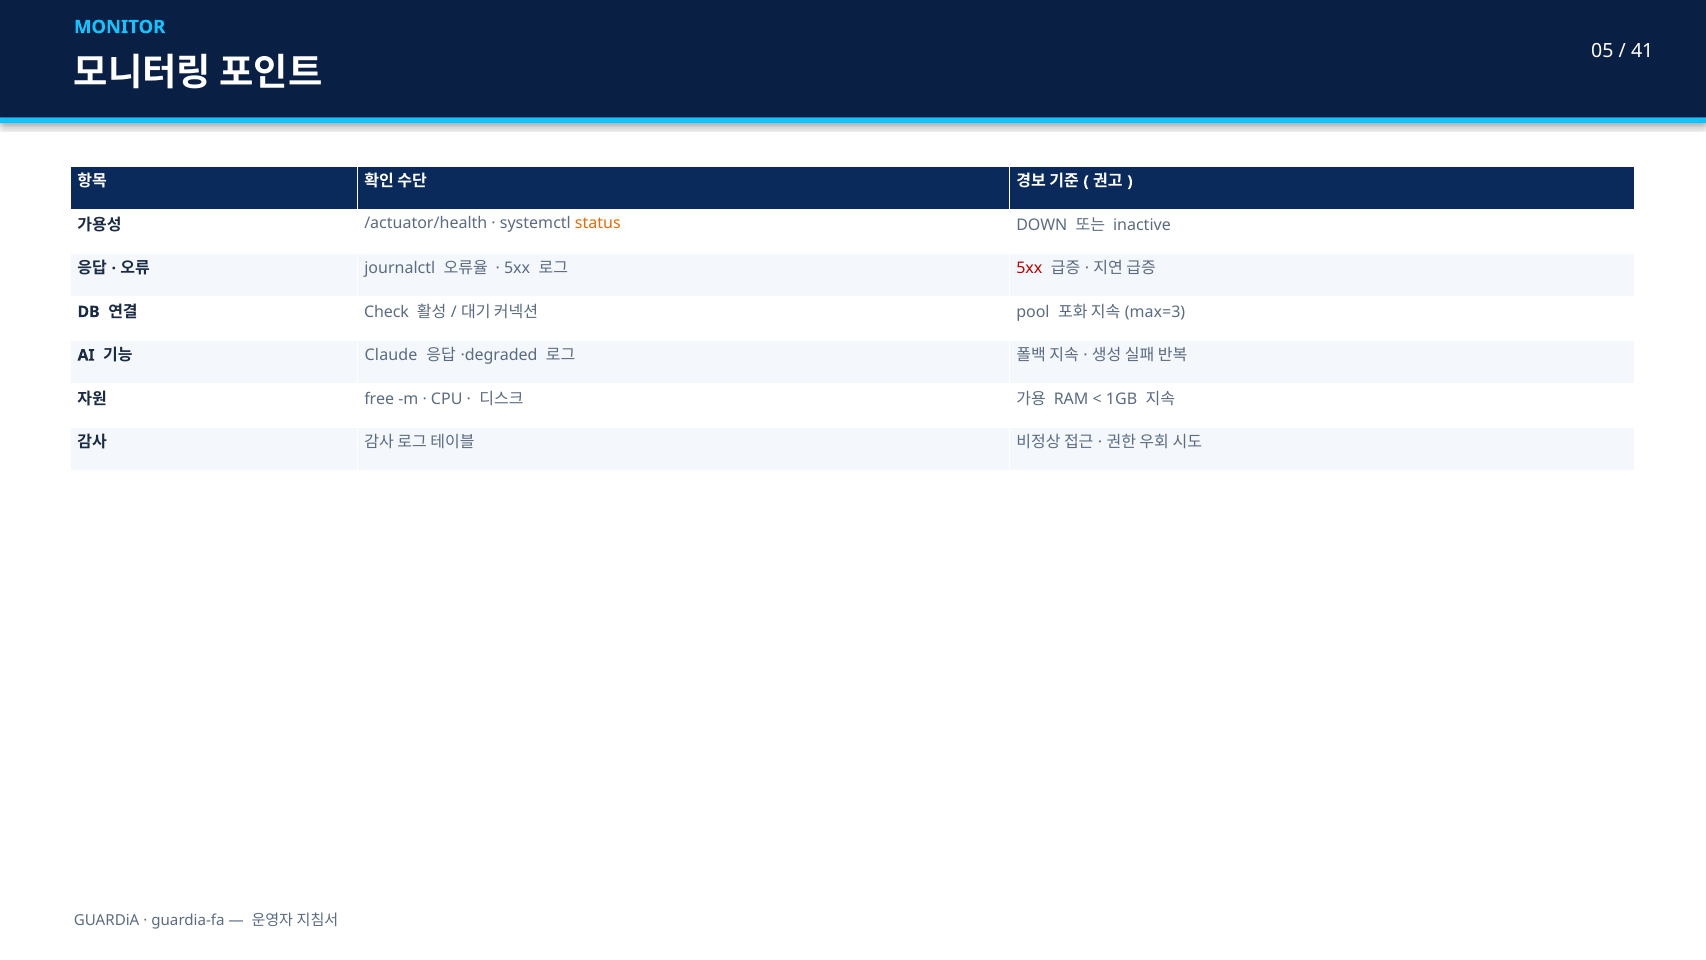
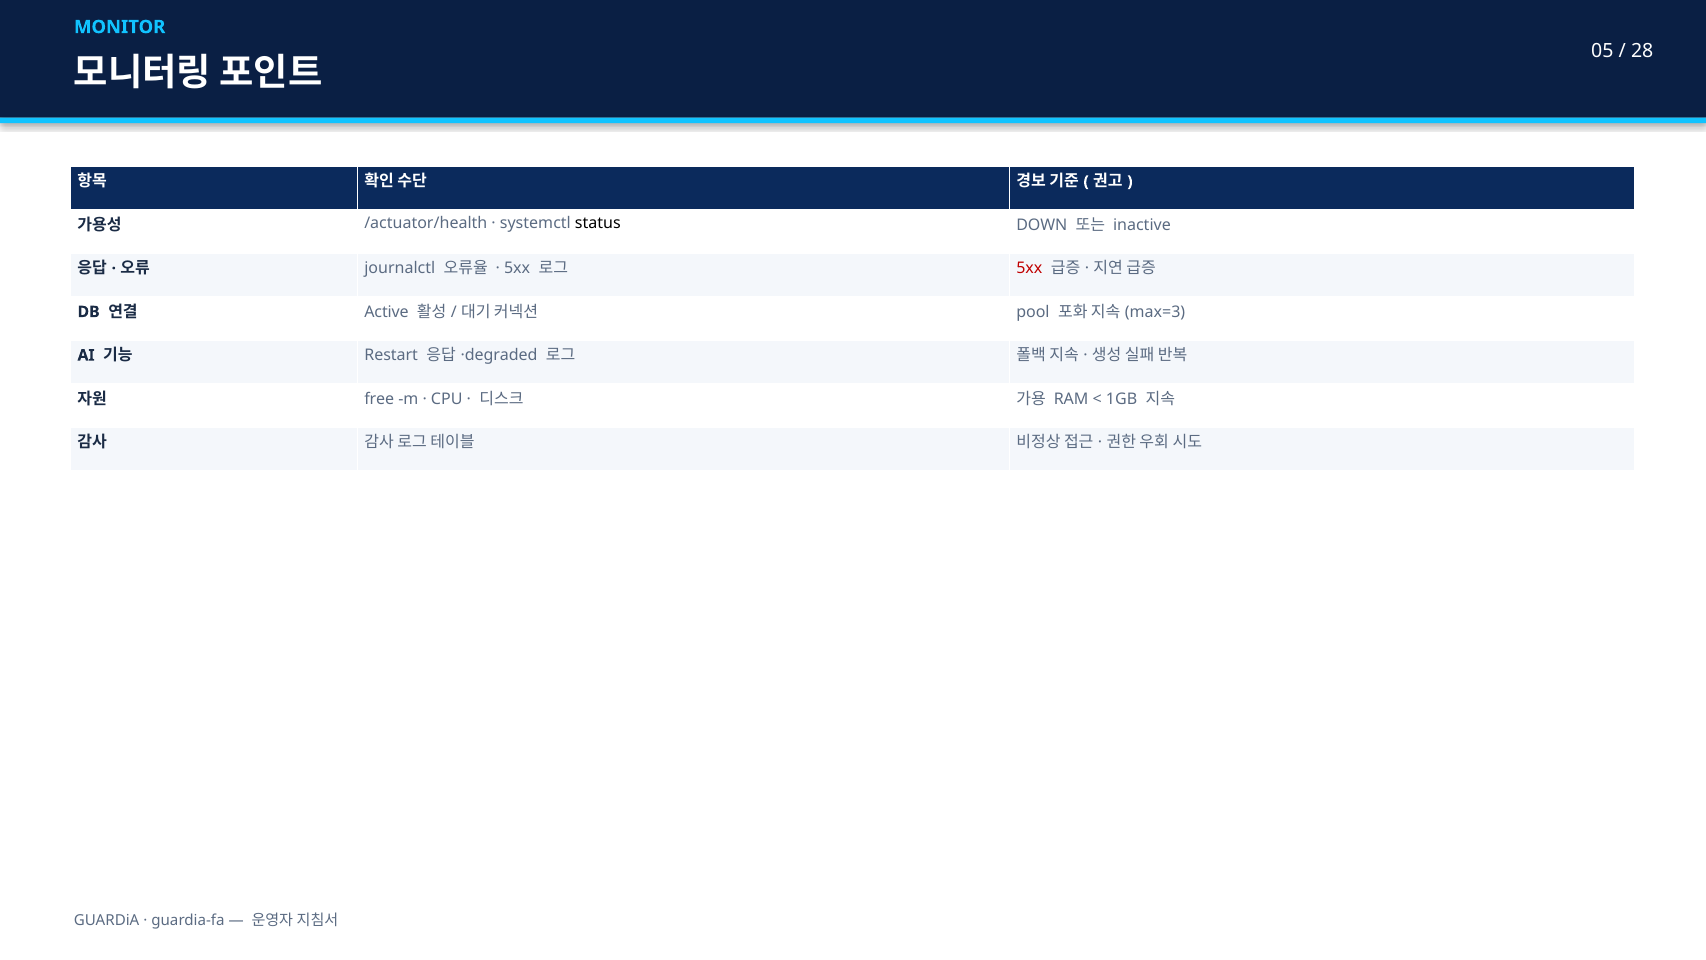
41: 41 -> 28
status colour: orange -> black
Check: Check -> Active
Claude: Claude -> Restart
